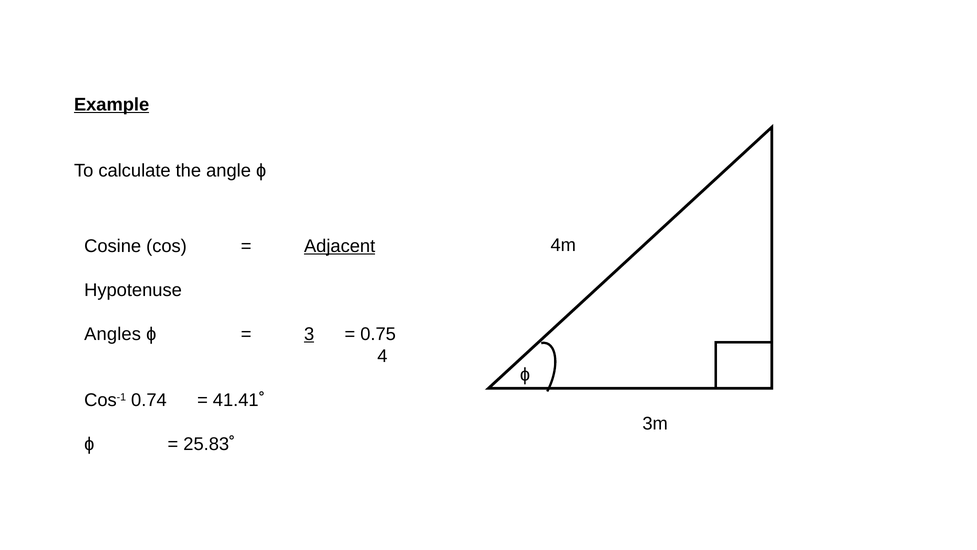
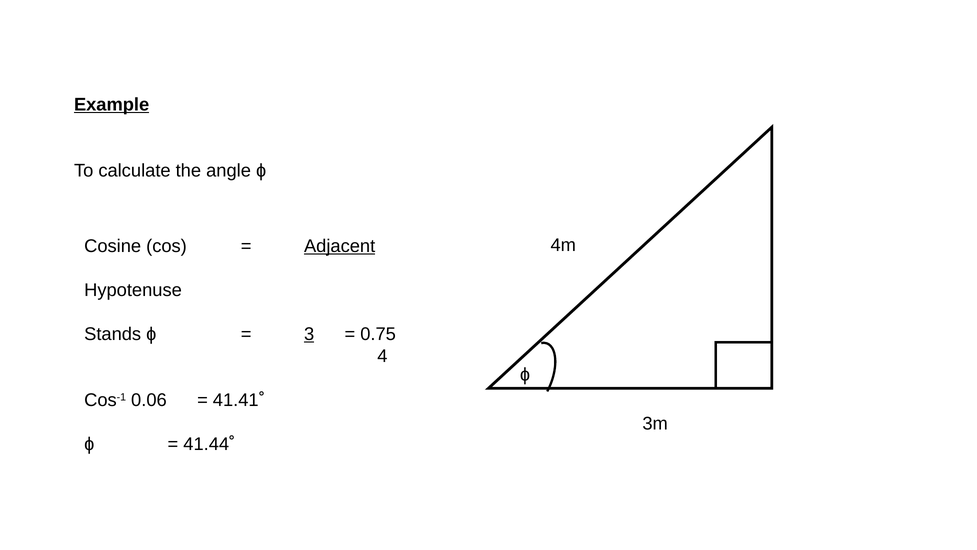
Angles: Angles -> Stands
0.74: 0.74 -> 0.06
25.83˚: 25.83˚ -> 41.44˚
